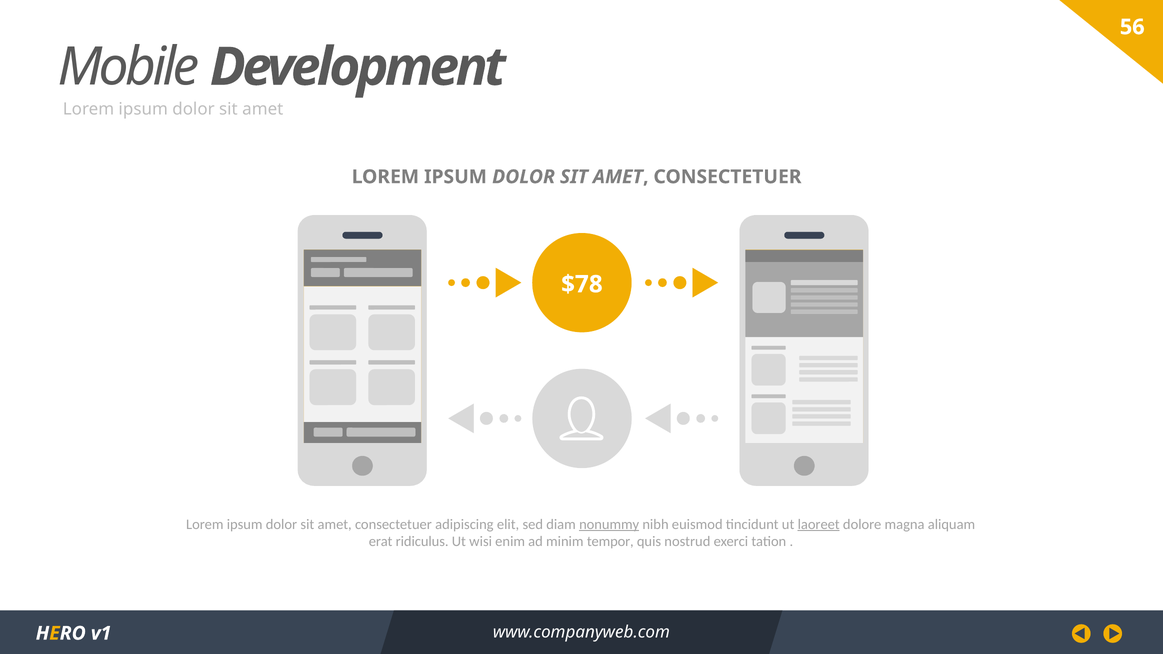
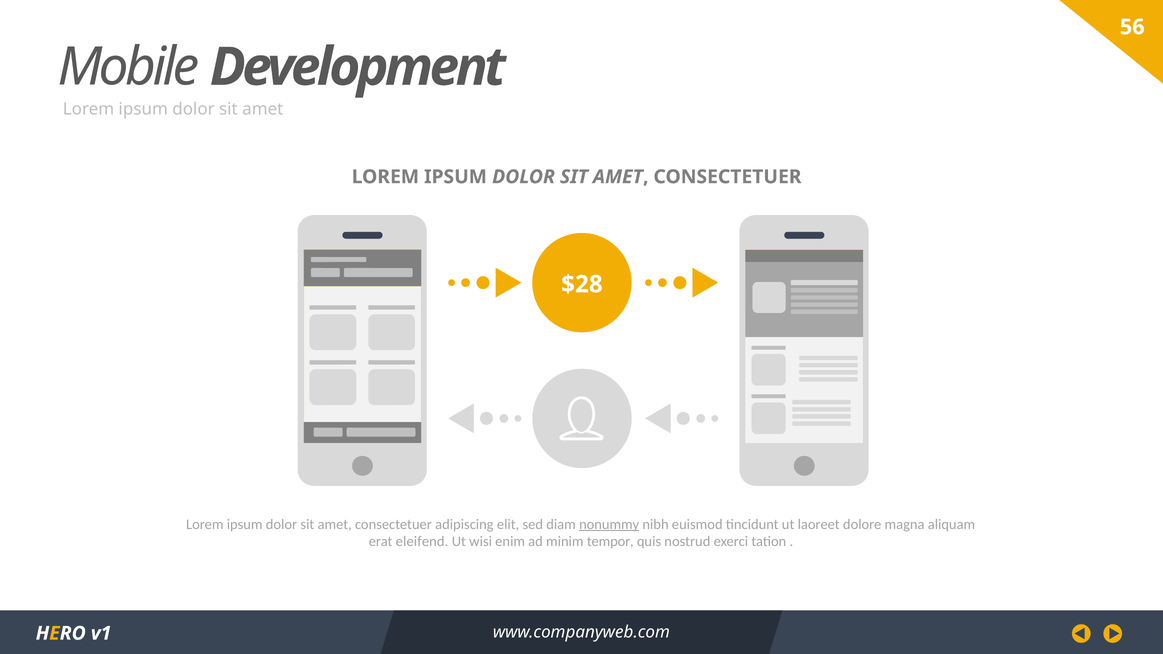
$78: $78 -> $28
laoreet underline: present -> none
ridiculus: ridiculus -> eleifend
